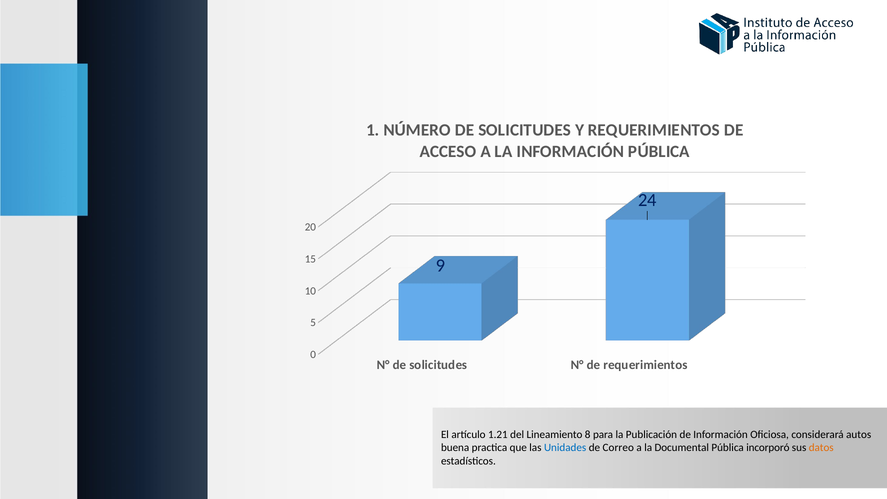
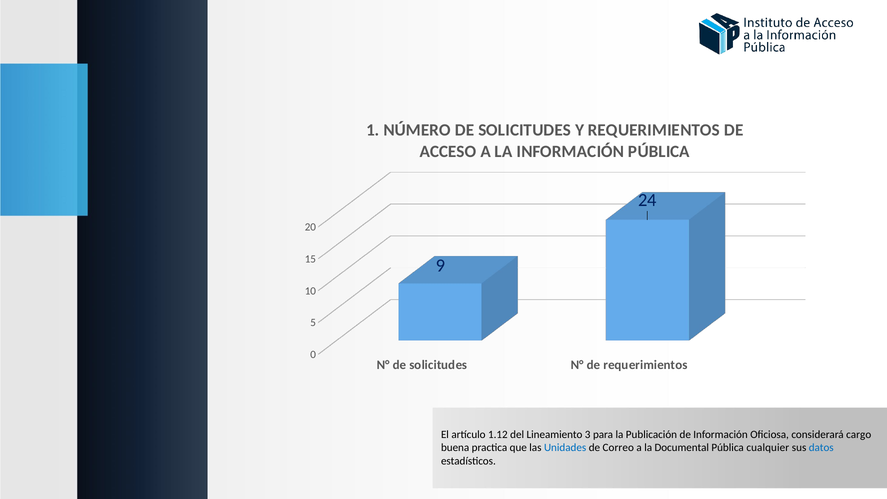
1.21: 1.21 -> 1.12
8: 8 -> 3
autos: autos -> cargo
incorporó: incorporó -> cualquier
datos colour: orange -> blue
